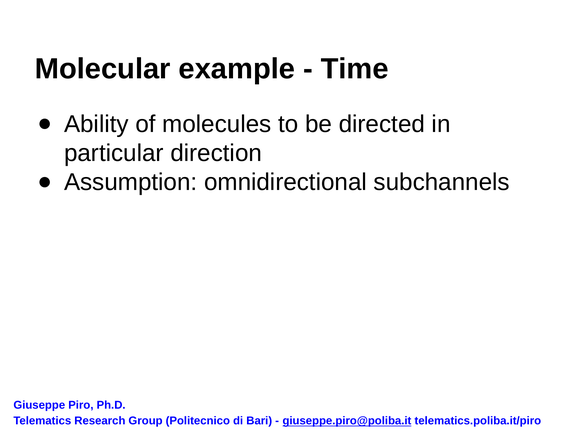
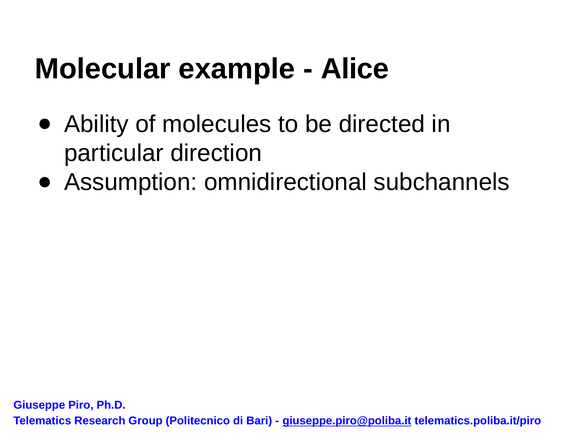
Time: Time -> Alice
